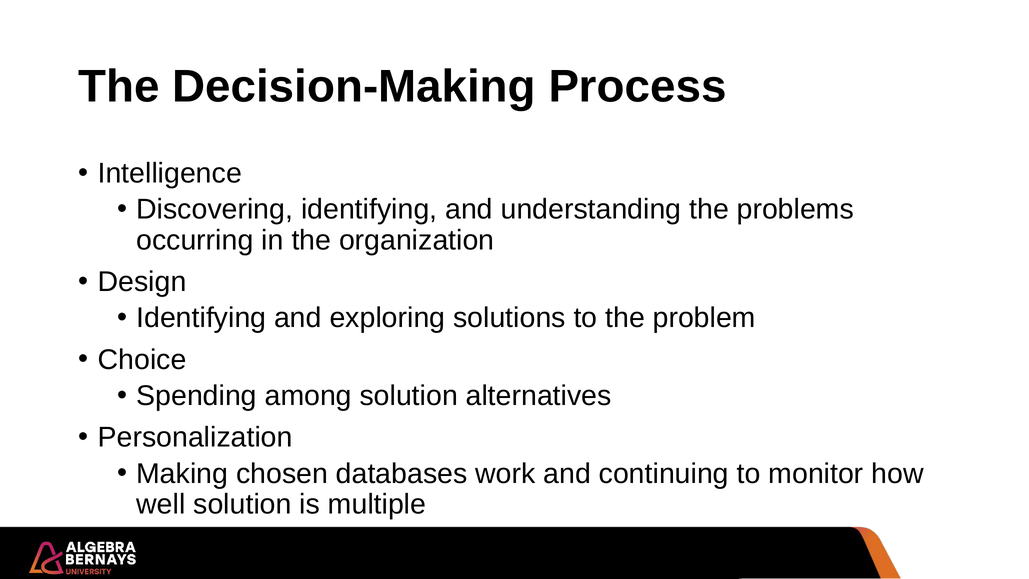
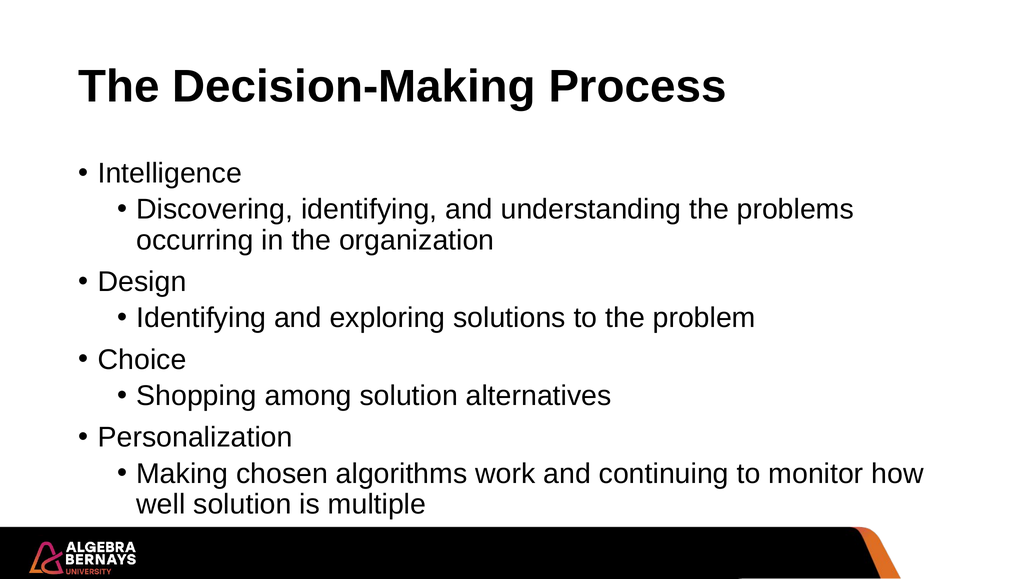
Spending: Spending -> Shopping
databases: databases -> algorithms
